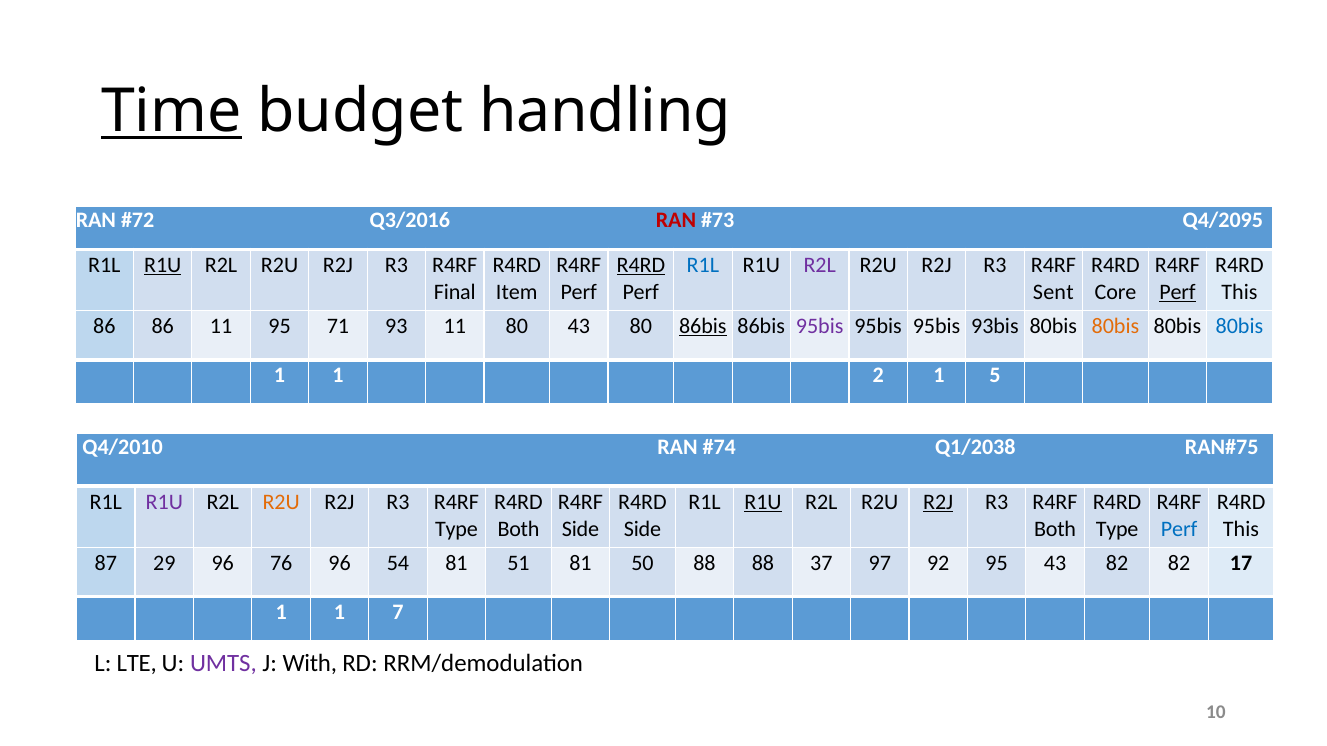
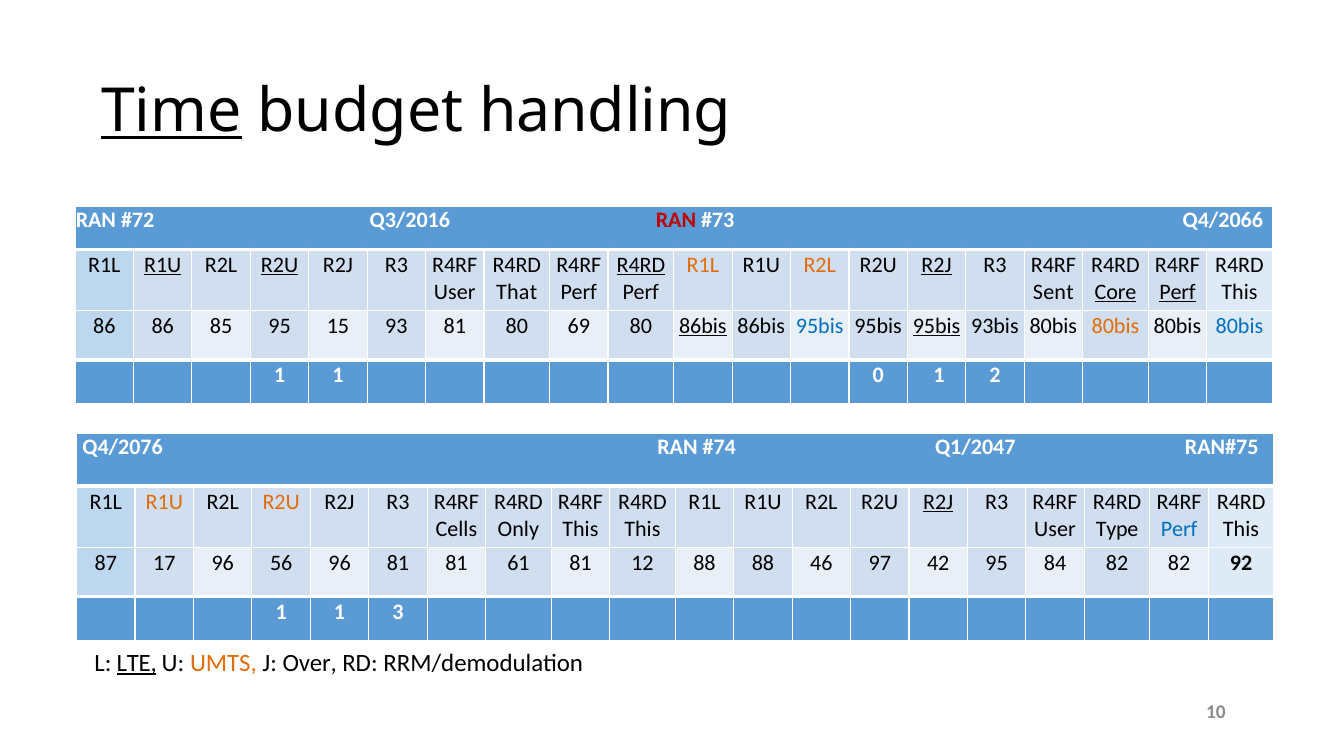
Q4/2095: Q4/2095 -> Q4/2066
R2U at (280, 265) underline: none -> present
R1L at (703, 265) colour: blue -> orange
R2L at (820, 265) colour: purple -> orange
R2J at (937, 265) underline: none -> present
Final at (455, 292): Final -> User
Item: Item -> That
Core underline: none -> present
86 11: 11 -> 85
71: 71 -> 15
93 11: 11 -> 81
80 43: 43 -> 69
95bis at (820, 326) colour: purple -> blue
95bis at (937, 326) underline: none -> present
2: 2 -> 0
5: 5 -> 2
Q4/2010: Q4/2010 -> Q4/2076
Q1/2038: Q1/2038 -> Q1/2047
R1U at (164, 502) colour: purple -> orange
R1U at (763, 502) underline: present -> none
Type at (456, 529): Type -> Cells
Both at (518, 529): Both -> Only
Side at (581, 529): Side -> This
Side at (643, 529): Side -> This
Both at (1055, 529): Both -> User
29: 29 -> 17
76: 76 -> 56
96 54: 54 -> 81
51: 51 -> 61
50: 50 -> 12
37: 37 -> 46
92: 92 -> 42
95 43: 43 -> 84
17: 17 -> 92
7: 7 -> 3
LTE underline: none -> present
UMTS colour: purple -> orange
With: With -> Over
